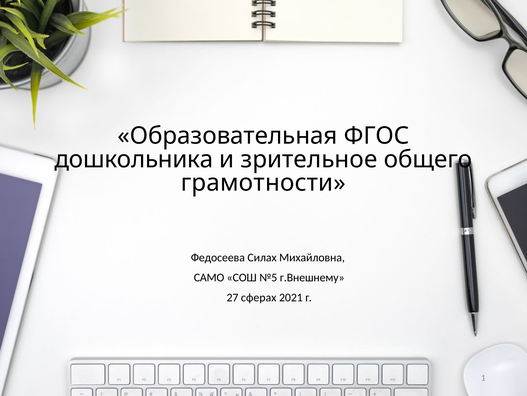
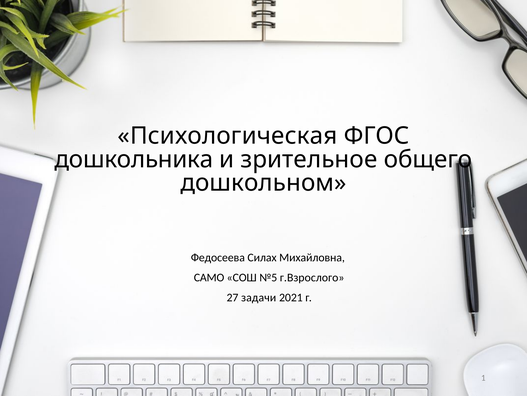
Образовательная: Образовательная -> Психологическая
грамотности: грамотности -> дошкольном
г.Внешнему: г.Внешнему -> г.Взрослого
сферах: сферах -> задачи
